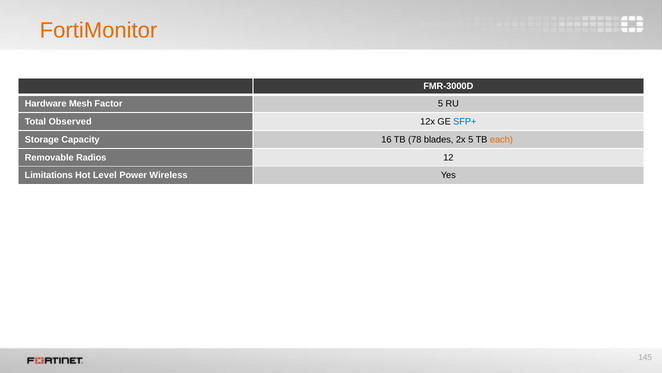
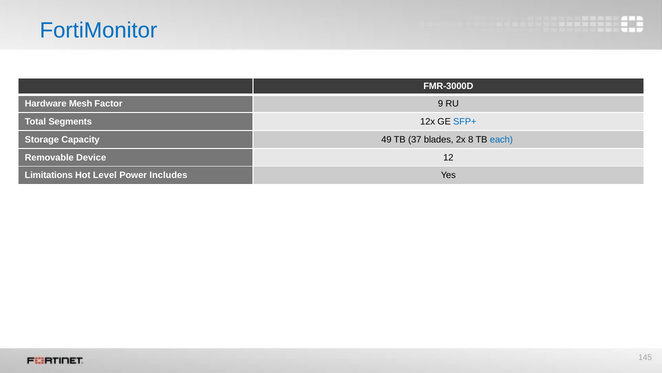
FortiMonitor colour: orange -> blue
Factor 5: 5 -> 9
Observed: Observed -> Segments
16: 16 -> 49
78: 78 -> 37
2x 5: 5 -> 8
each colour: orange -> blue
Radios: Radios -> Device
Wireless: Wireless -> Includes
